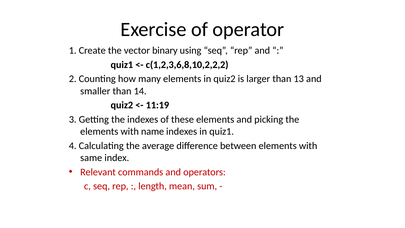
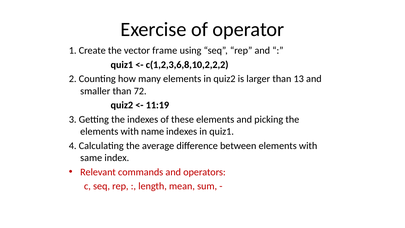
binary: binary -> frame
14: 14 -> 72
